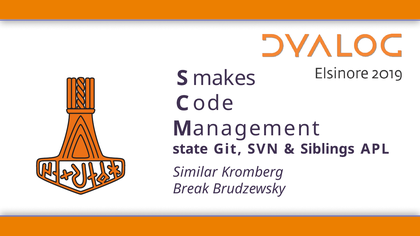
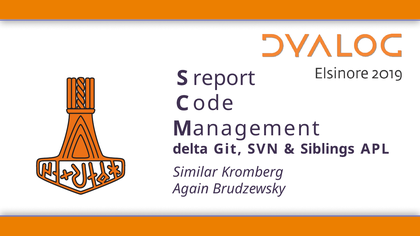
makes: makes -> report
state: state -> delta
Break: Break -> Again
